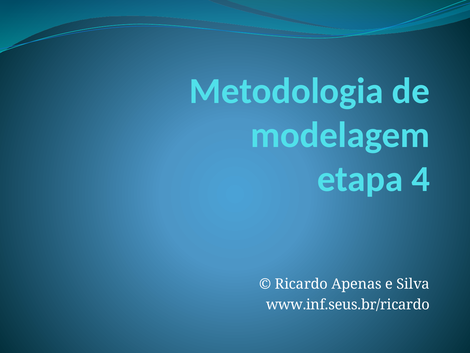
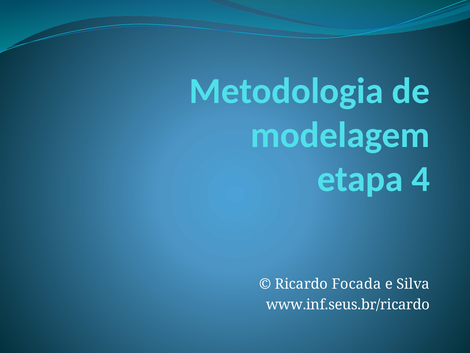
Apenas: Apenas -> Focada
